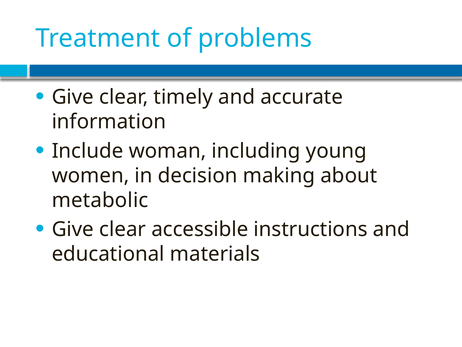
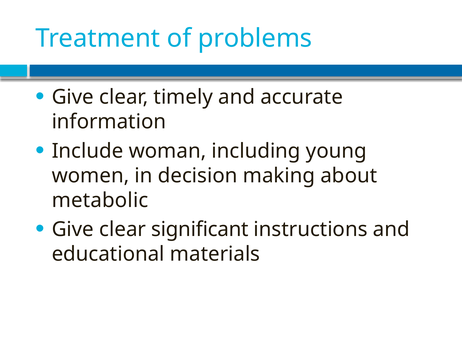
accessible: accessible -> significant
